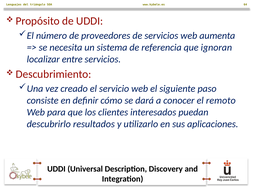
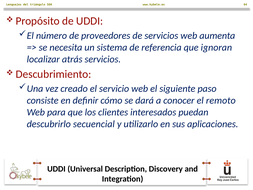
entre: entre -> atrás
resultados: resultados -> secuencial
